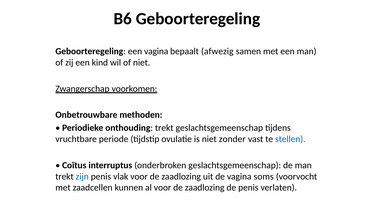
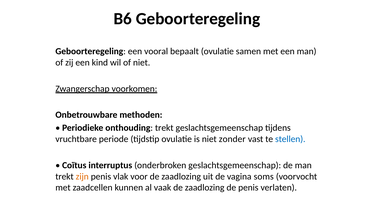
een vagina: vagina -> vooral
bepaalt afwezig: afwezig -> ovulatie
zijn colour: blue -> orange
al voor: voor -> vaak
